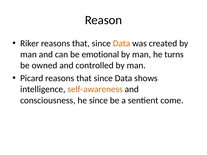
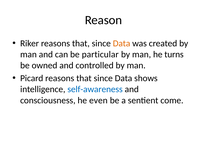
emotional: emotional -> particular
self-awareness colour: orange -> blue
he since: since -> even
